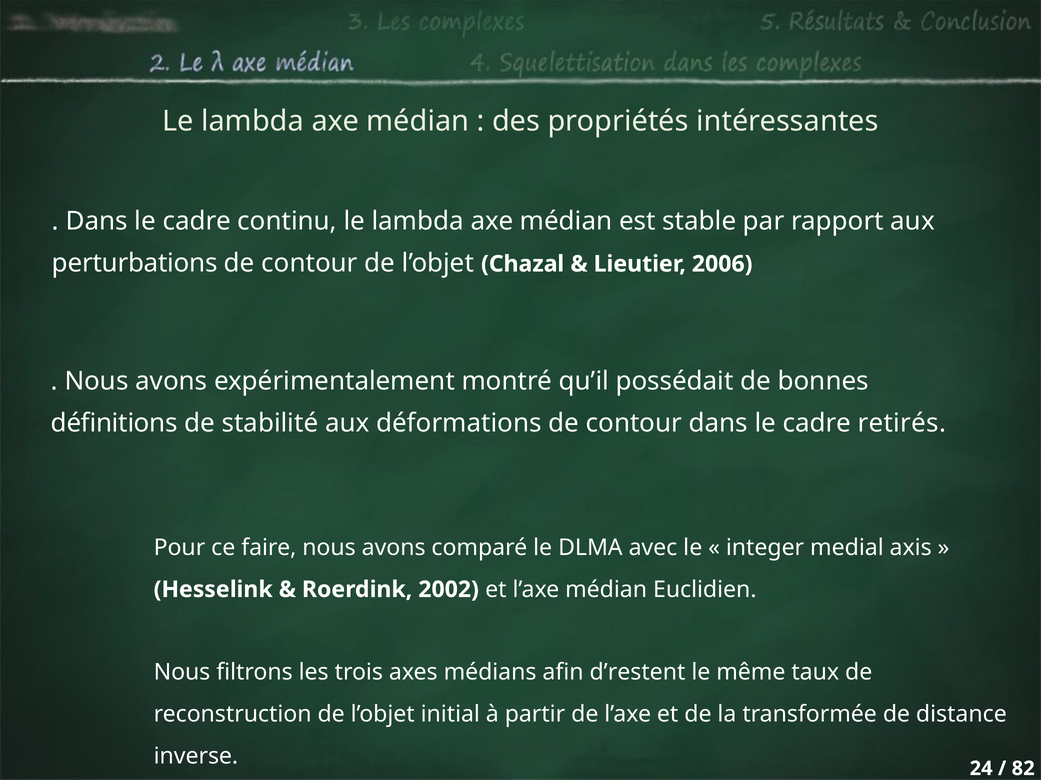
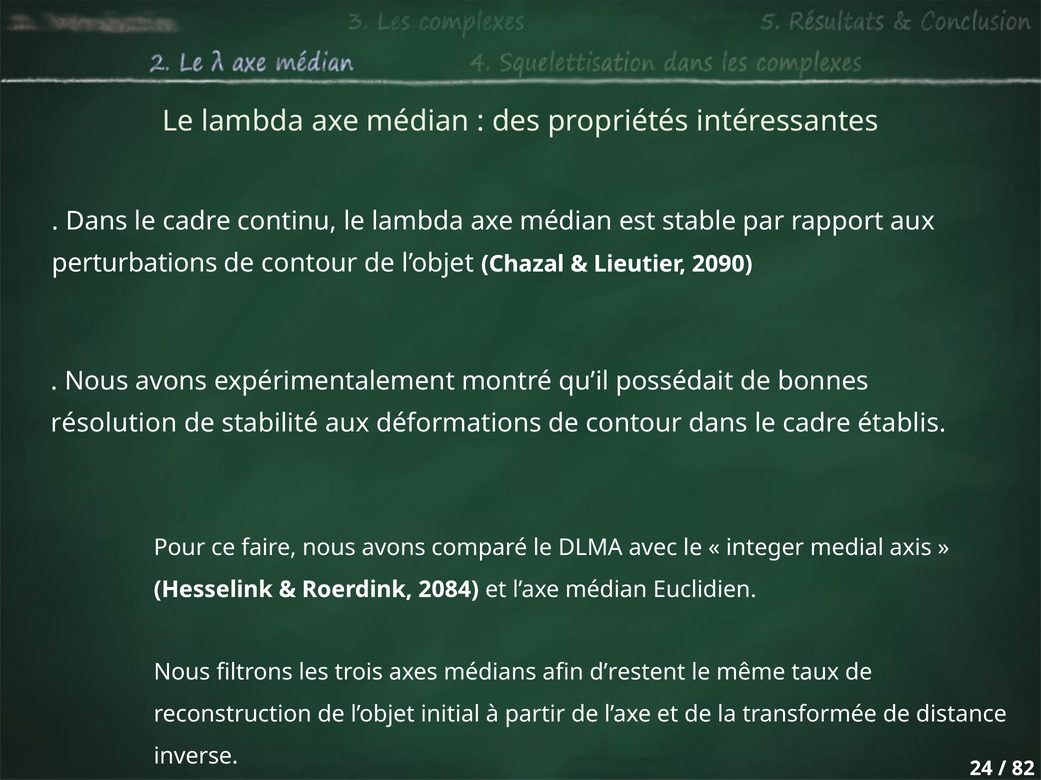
2006: 2006 -> 2090
définitions: définitions -> résolution
retirés: retirés -> établis
2002: 2002 -> 2084
